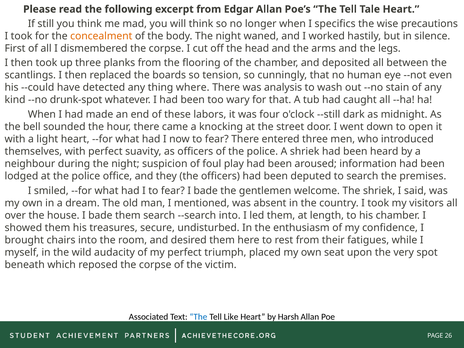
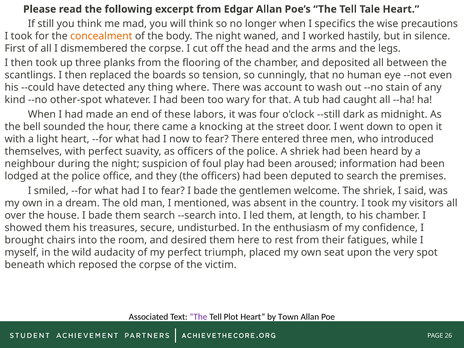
analysis: analysis -> account
drunk-spot: drunk-spot -> other-spot
The at (198, 317) colour: blue -> purple
Like: Like -> Plot
Harsh: Harsh -> Town
